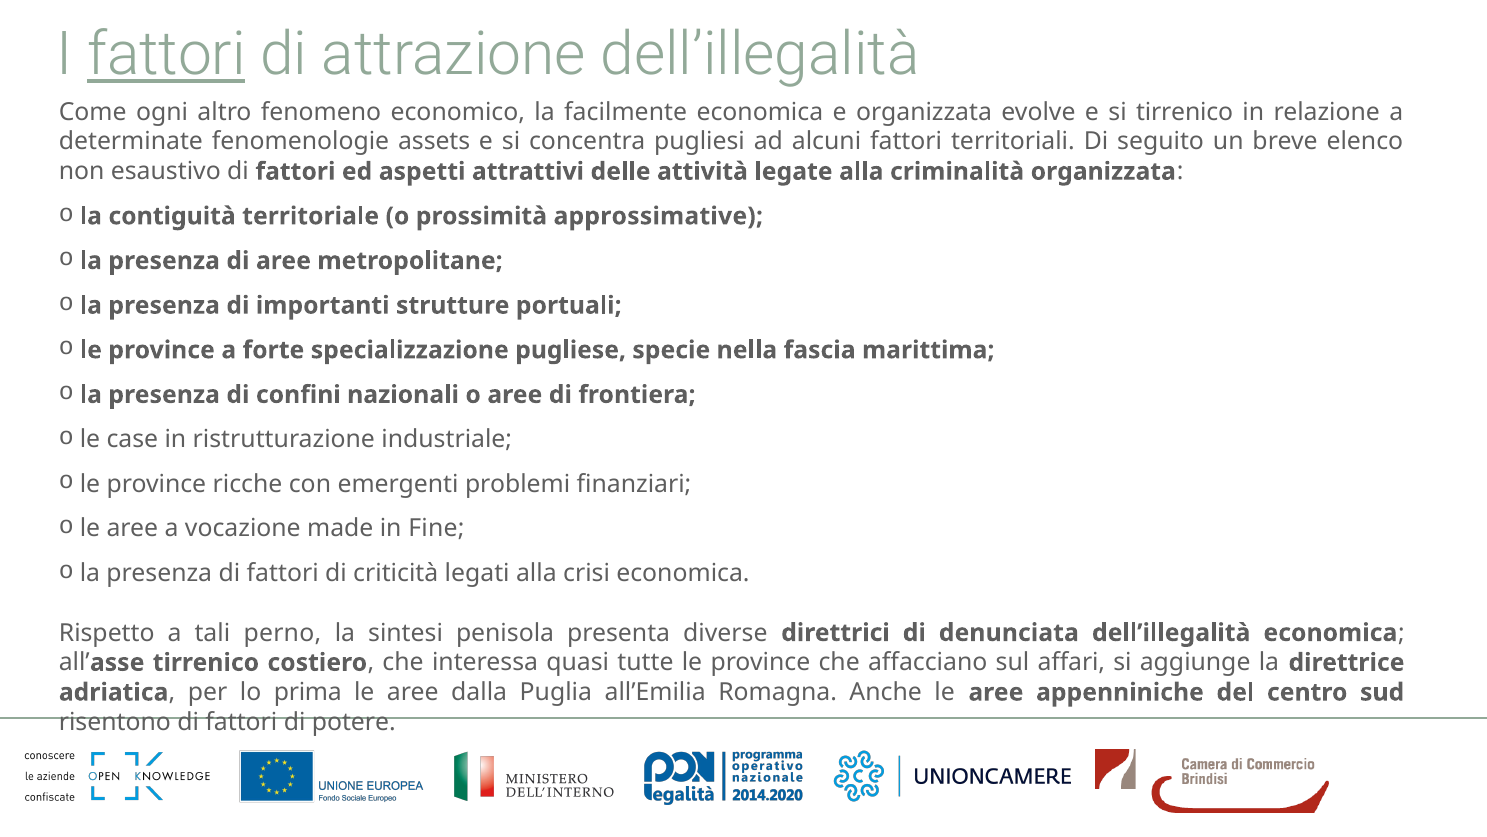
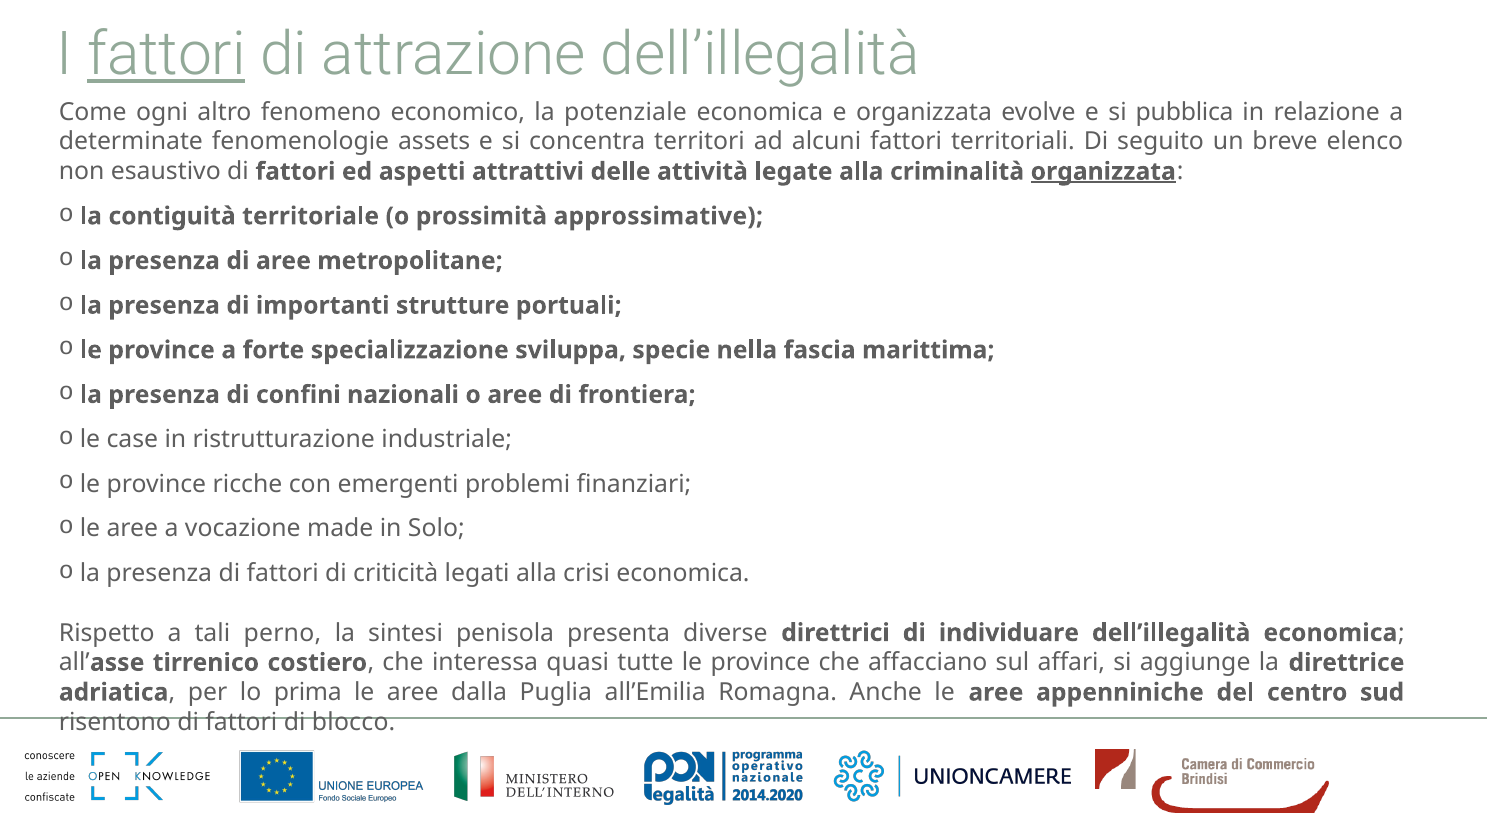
facilmente: facilmente -> potenziale
si tirrenico: tirrenico -> pubblica
pugliesi: pugliesi -> territori
organizzata at (1103, 171) underline: none -> present
pugliese: pugliese -> sviluppa
Fine: Fine -> Solo
denunciata: denunciata -> individuare
potere: potere -> blocco
